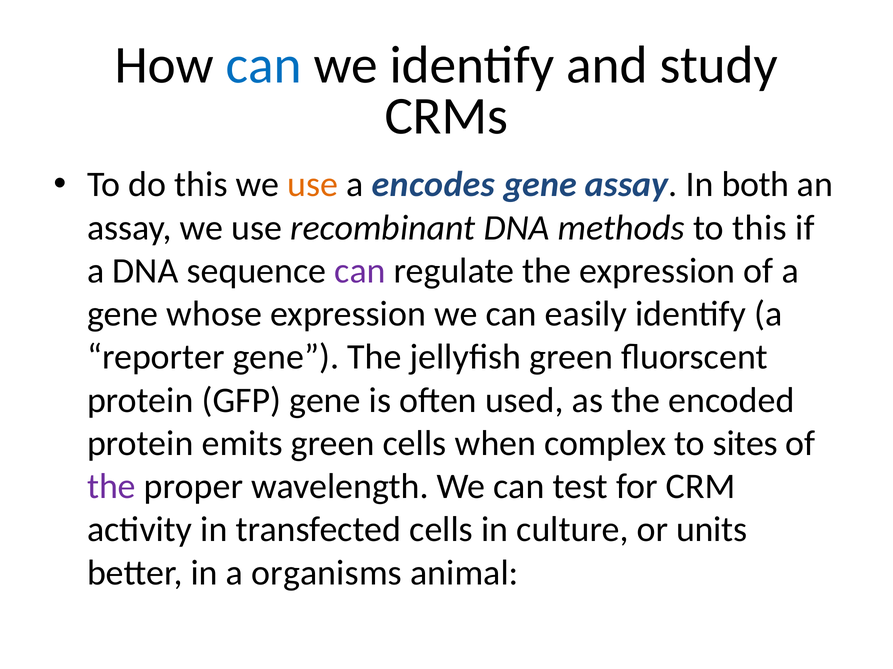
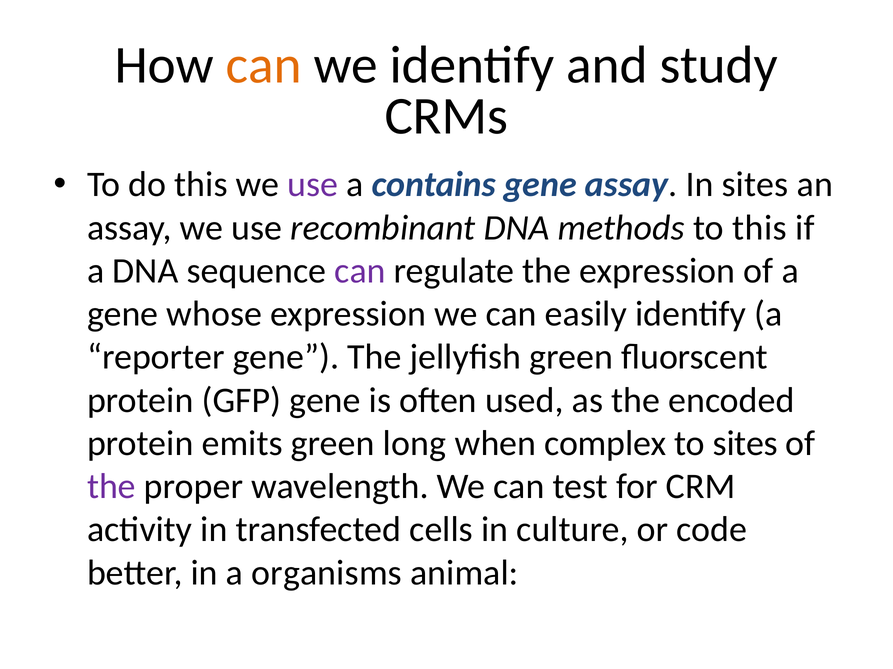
can at (264, 65) colour: blue -> orange
use at (313, 185) colour: orange -> purple
encodes: encodes -> contains
In both: both -> sites
green cells: cells -> long
units: units -> code
